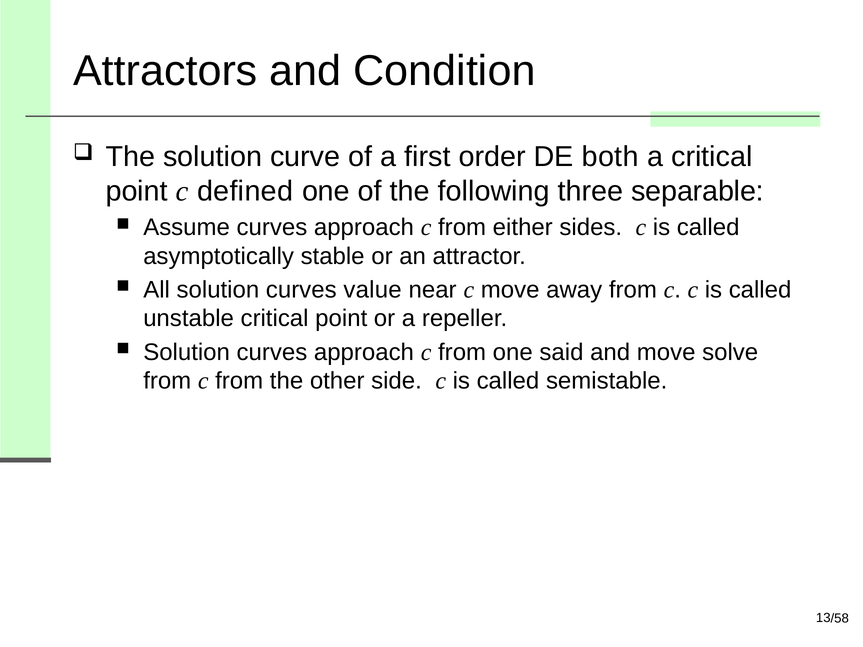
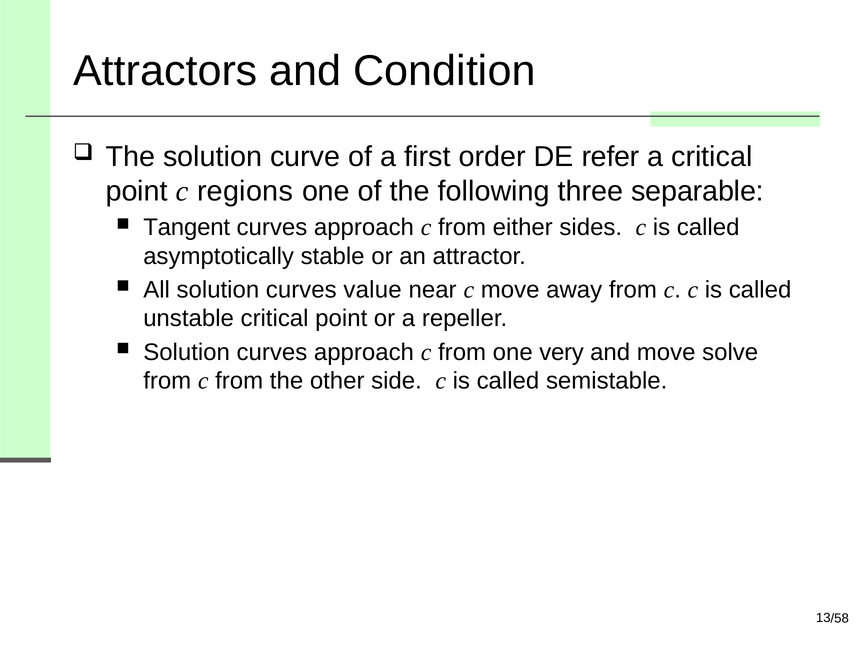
both: both -> refer
defined: defined -> regions
Assume: Assume -> Tangent
said: said -> very
